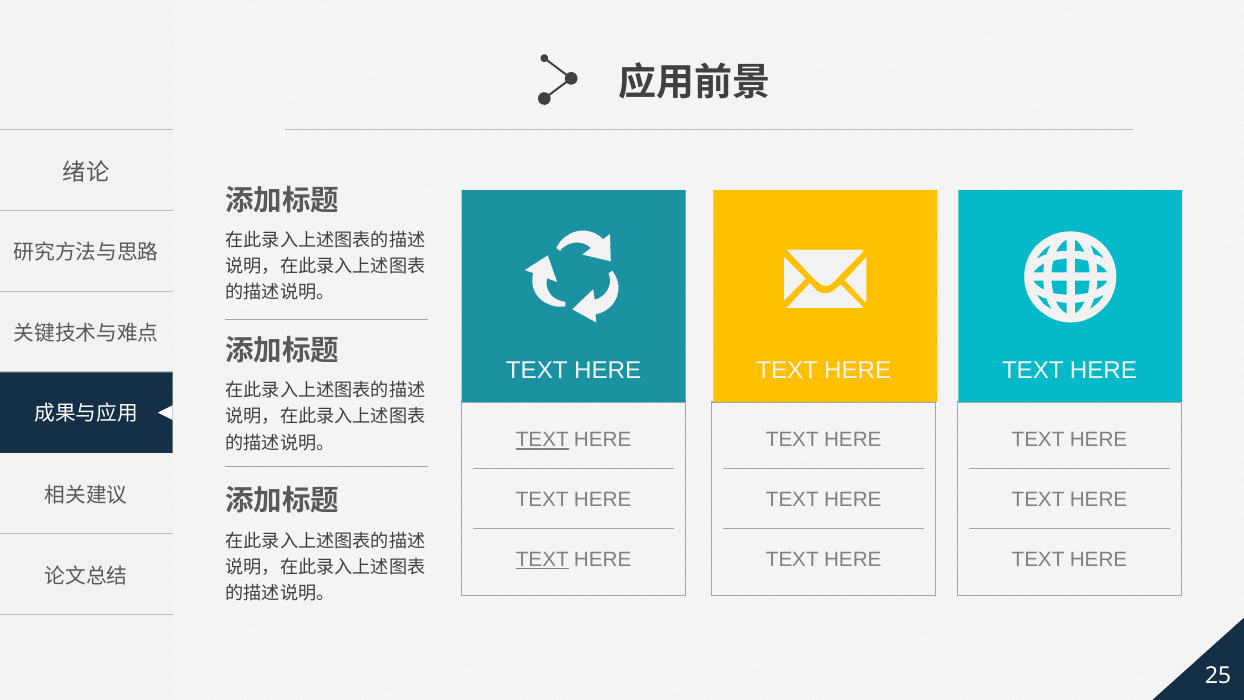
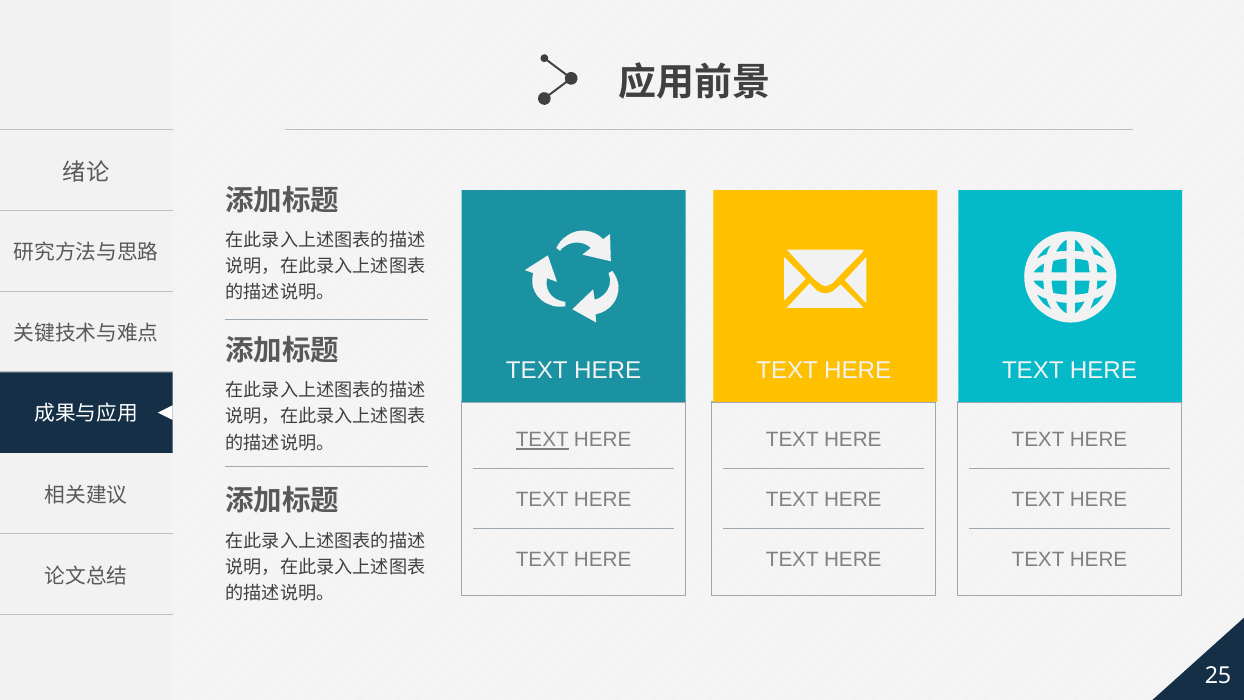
TEXT at (542, 559) underline: present -> none
